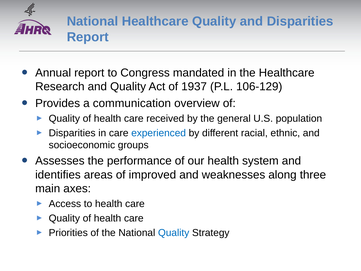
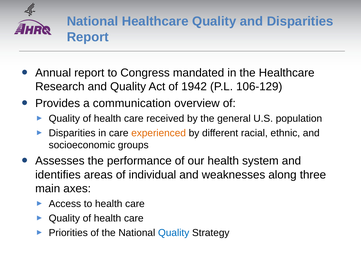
1937: 1937 -> 1942
experienced colour: blue -> orange
improved: improved -> individual
